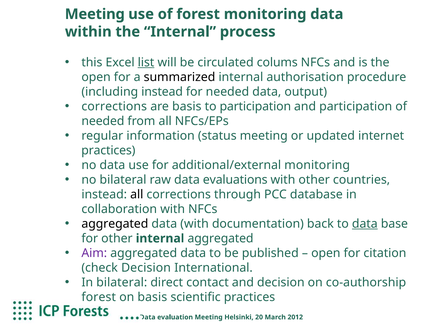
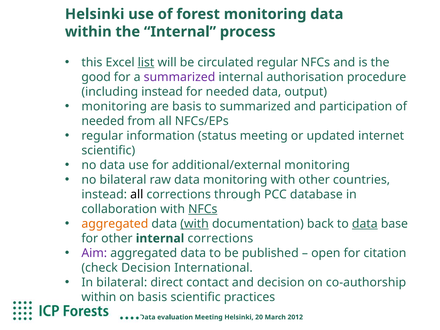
Meeting at (95, 14): Meeting -> Helsinki
circulated colums: colums -> regular
open at (96, 77): open -> good
summarized at (180, 77) colour: black -> purple
corrections at (114, 106): corrections -> monitoring
to participation: participation -> summarized
practices at (108, 150): practices -> scientific
data evaluations: evaluations -> monitoring
NFCs at (203, 209) underline: none -> present
aggregated at (115, 224) colour: black -> orange
with at (195, 224) underline: none -> present
internal aggregated: aggregated -> corrections
forest at (99, 297): forest -> within
